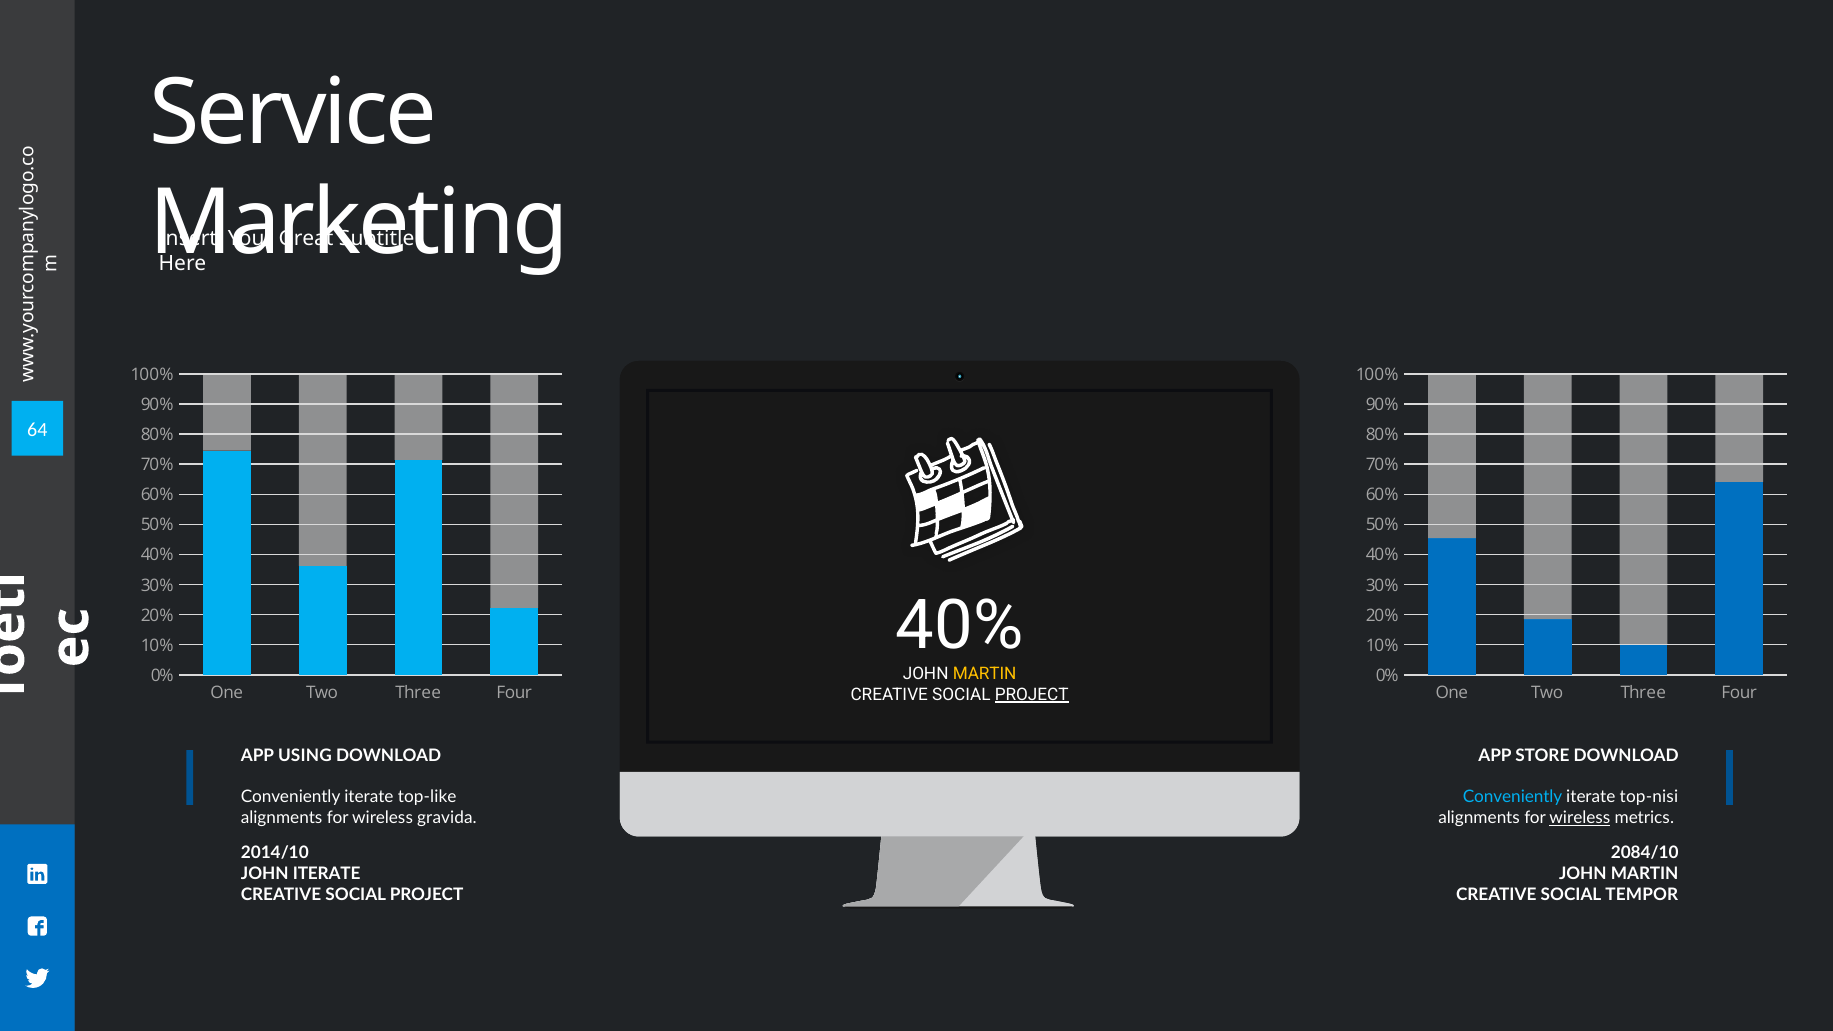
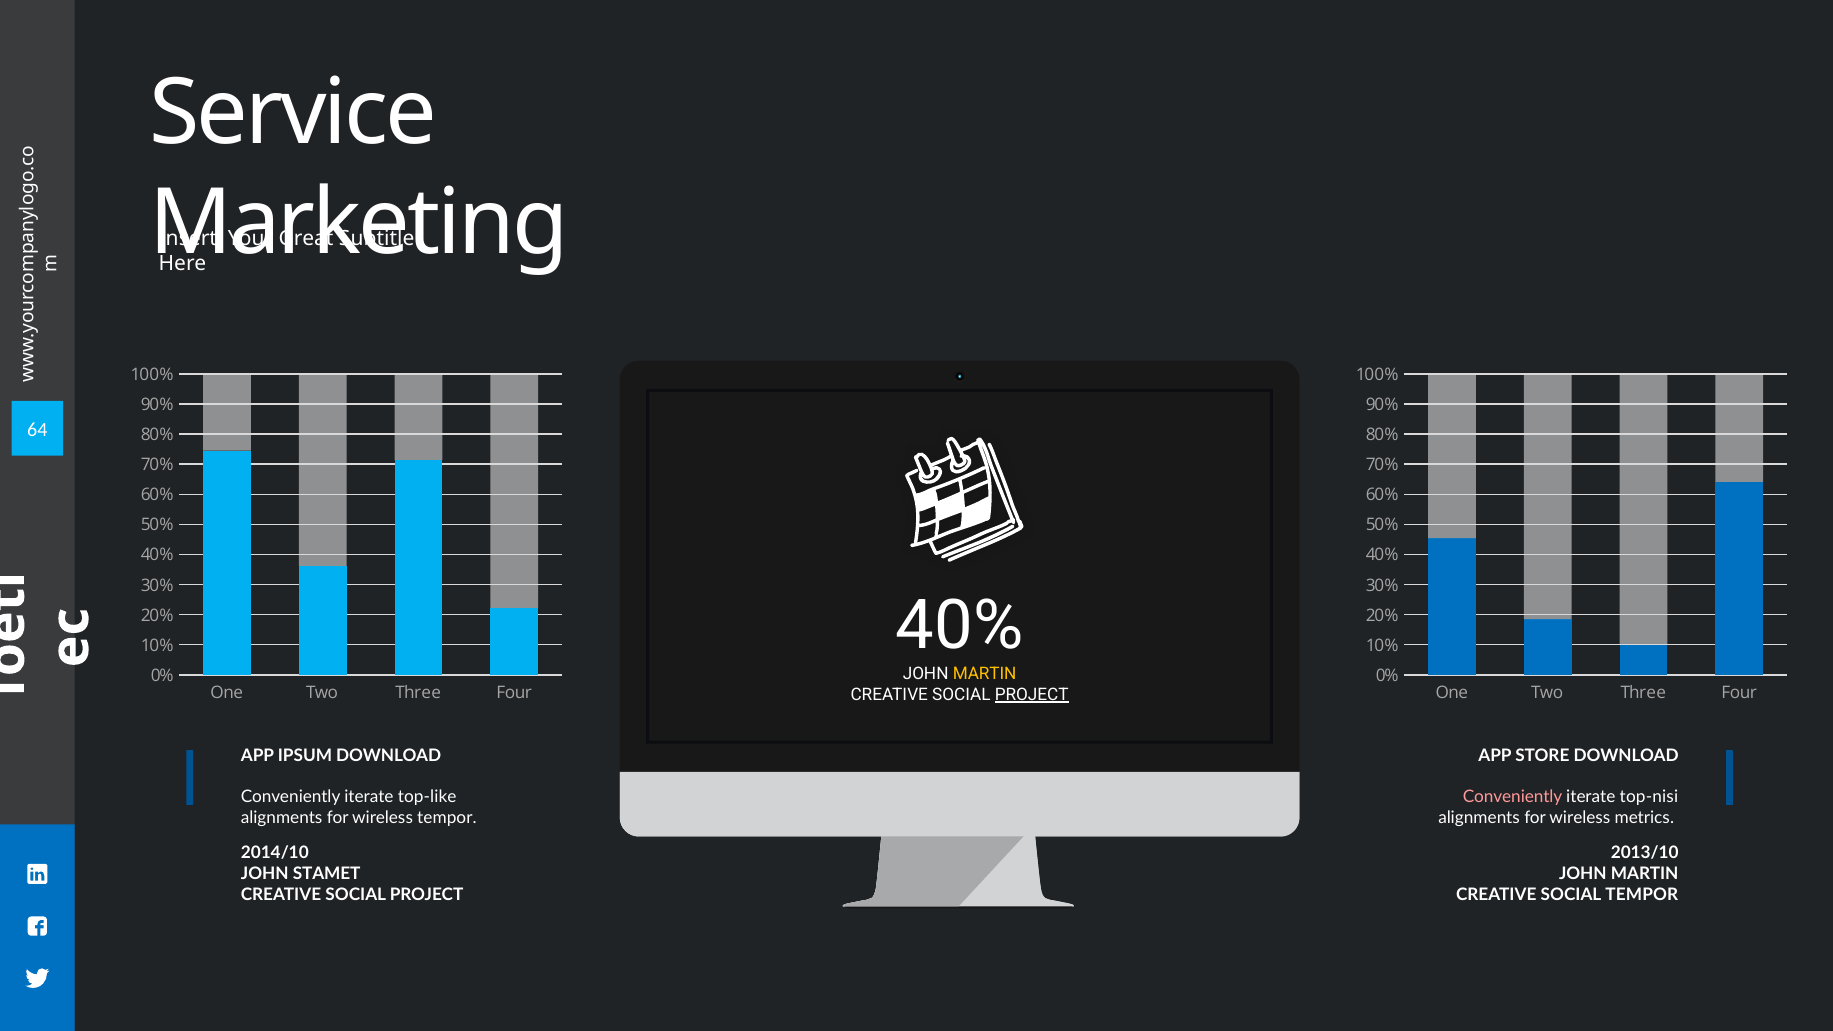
USING: USING -> IPSUM
Conveniently at (1513, 797) colour: light blue -> pink
wireless gravida: gravida -> tempor
wireless at (1580, 818) underline: present -> none
2084/10: 2084/10 -> 2013/10
JOHN ITERATE: ITERATE -> STAMET
